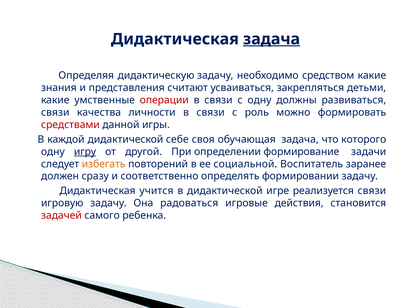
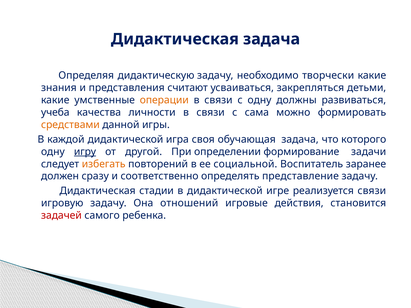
задача at (272, 39) underline: present -> none
средством: средством -> творчески
операции colour: red -> orange
связи at (55, 112): связи -> учеба
роль: роль -> сама
средствами colour: red -> orange
себе: себе -> игра
формировании: формировании -> представление
учится: учится -> стадии
радоваться: радоваться -> отношений
